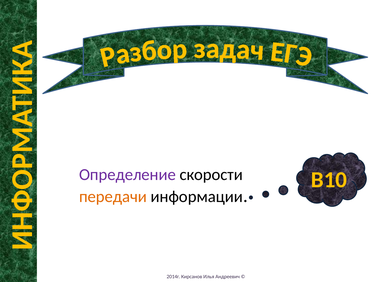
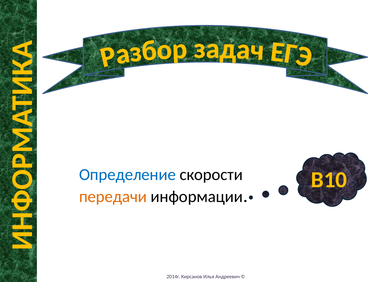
Определение colour: purple -> blue
